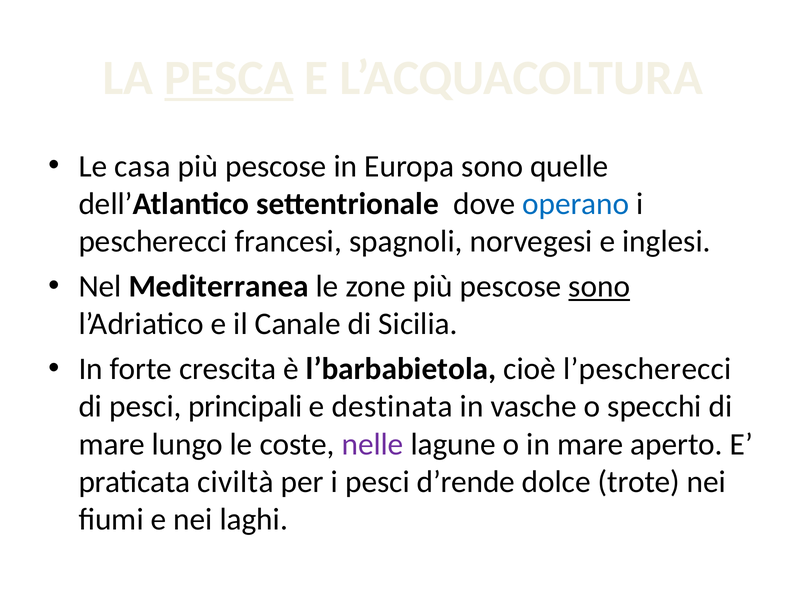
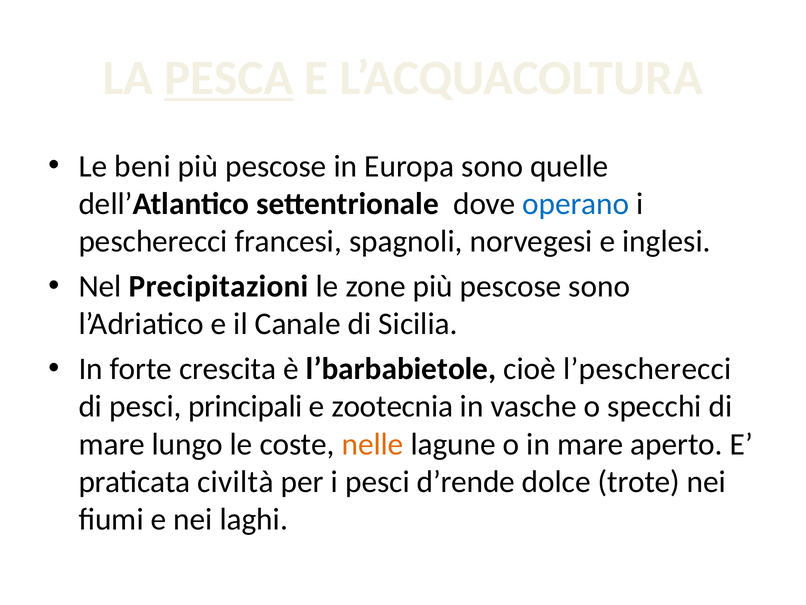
casa: casa -> beni
Mediterranea: Mediterranea -> Precipitazioni
sono at (599, 286) underline: present -> none
l’barbabietola: l’barbabietola -> l’barbabietole
destinata: destinata -> zootecnia
nelle colour: purple -> orange
